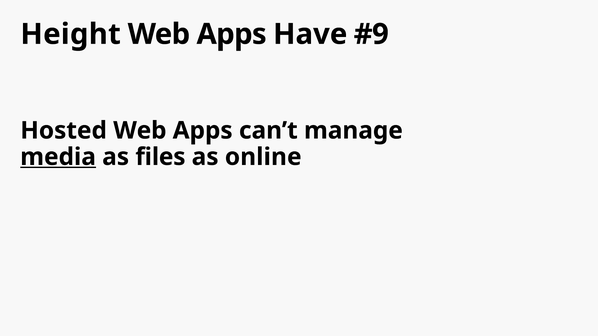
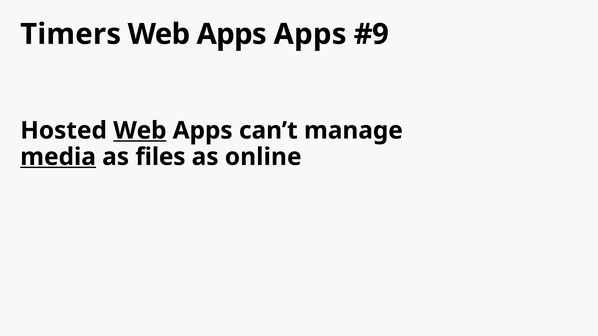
Height: Height -> Timers
Apps Have: Have -> Apps
Web at (140, 131) underline: none -> present
